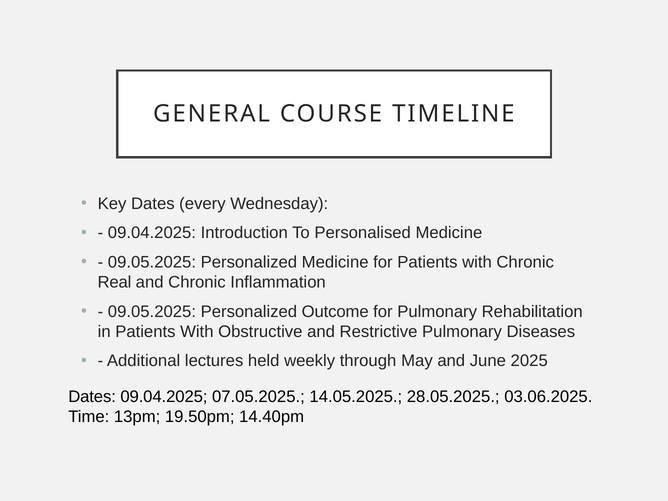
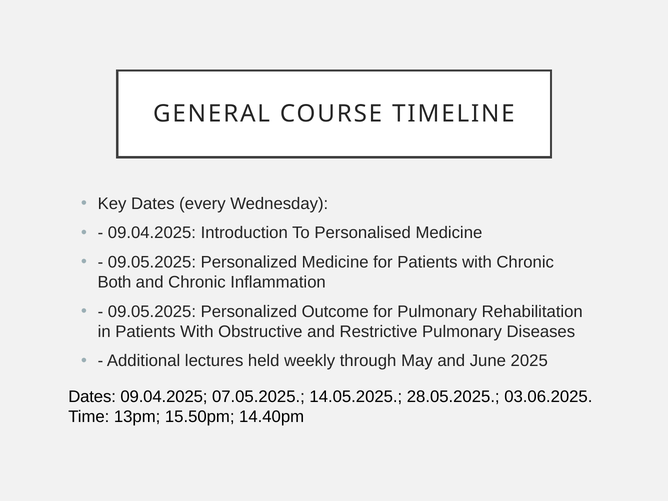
Real: Real -> Both
19.50pm: 19.50pm -> 15.50pm
